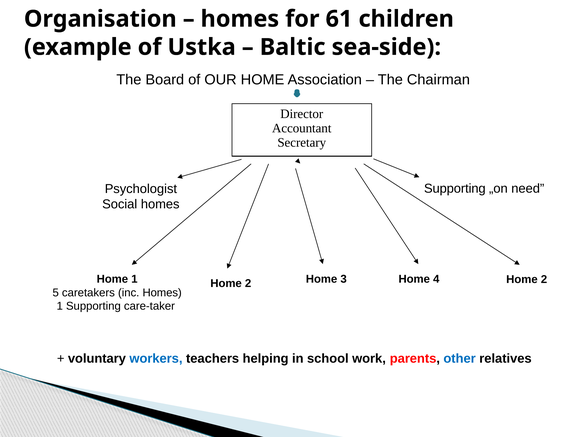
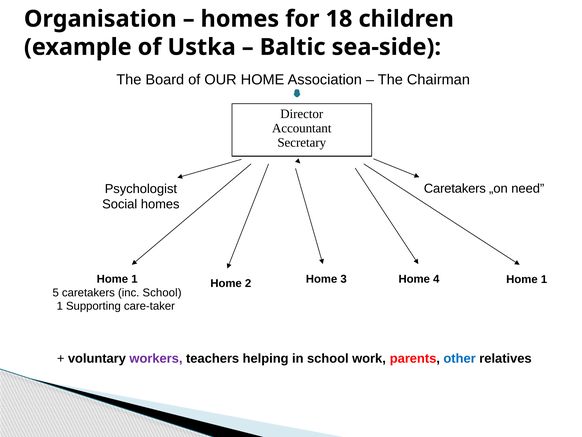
61: 61 -> 18
Supporting at (455, 188): Supporting -> Caretakers
4 Home 2: 2 -> 1
inc Homes: Homes -> School
workers colour: blue -> purple
